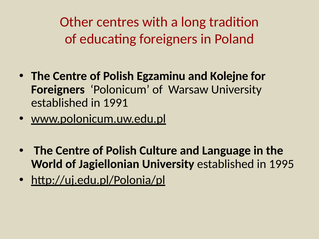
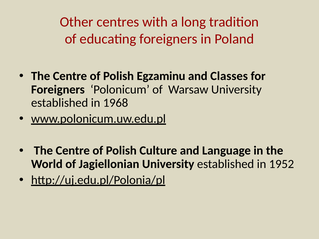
Kolejne: Kolejne -> Classes
1991: 1991 -> 1968
1995: 1995 -> 1952
